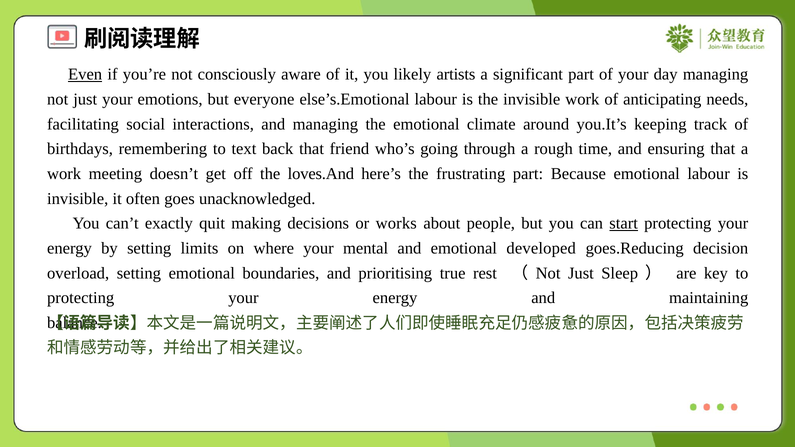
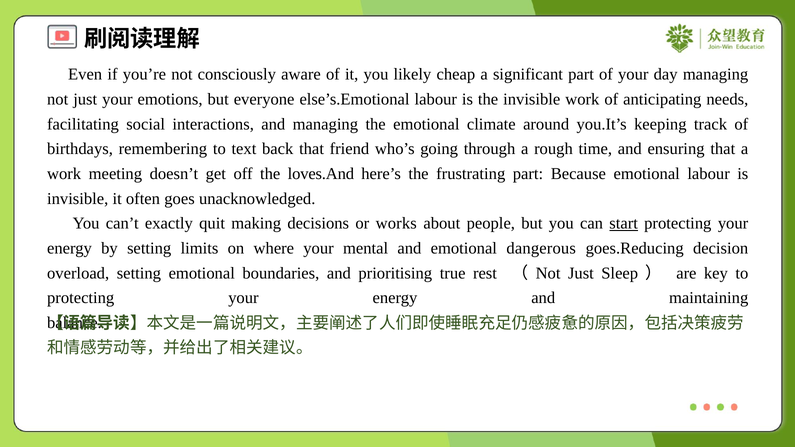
Even underline: present -> none
artists: artists -> cheap
developed: developed -> dangerous
